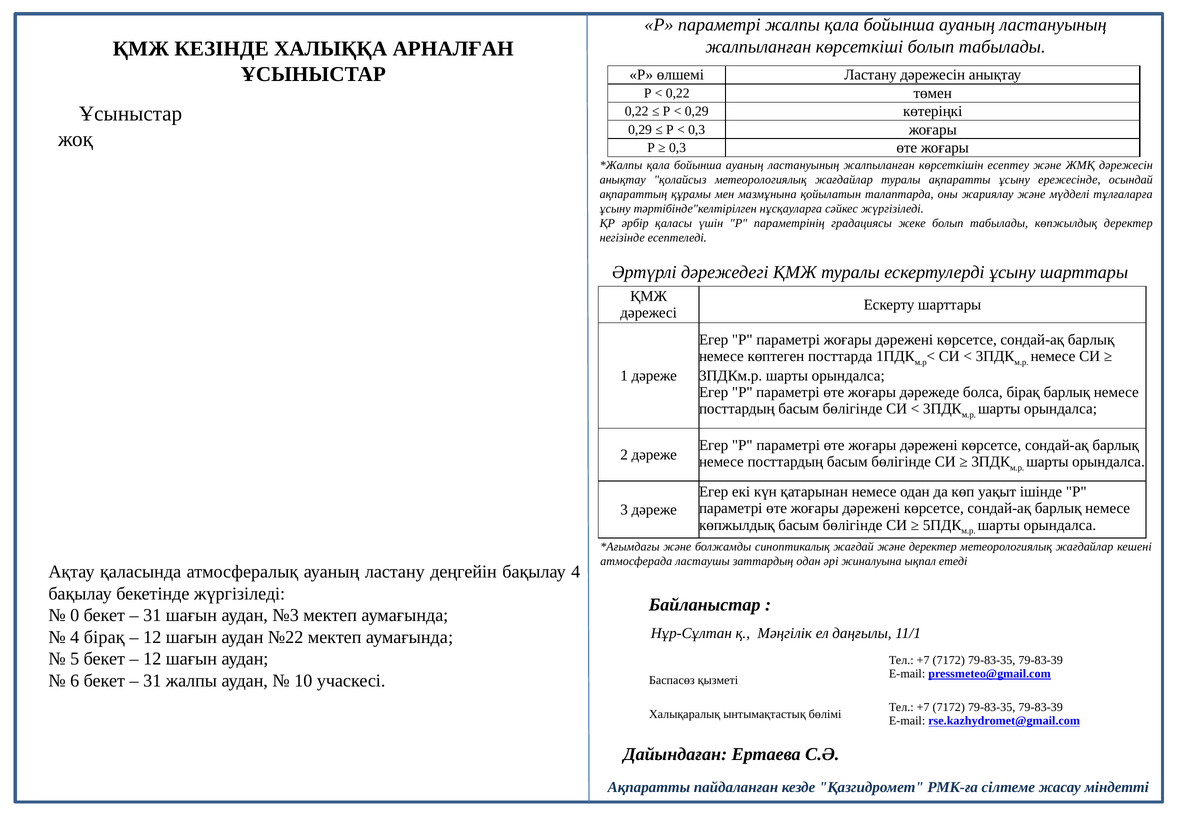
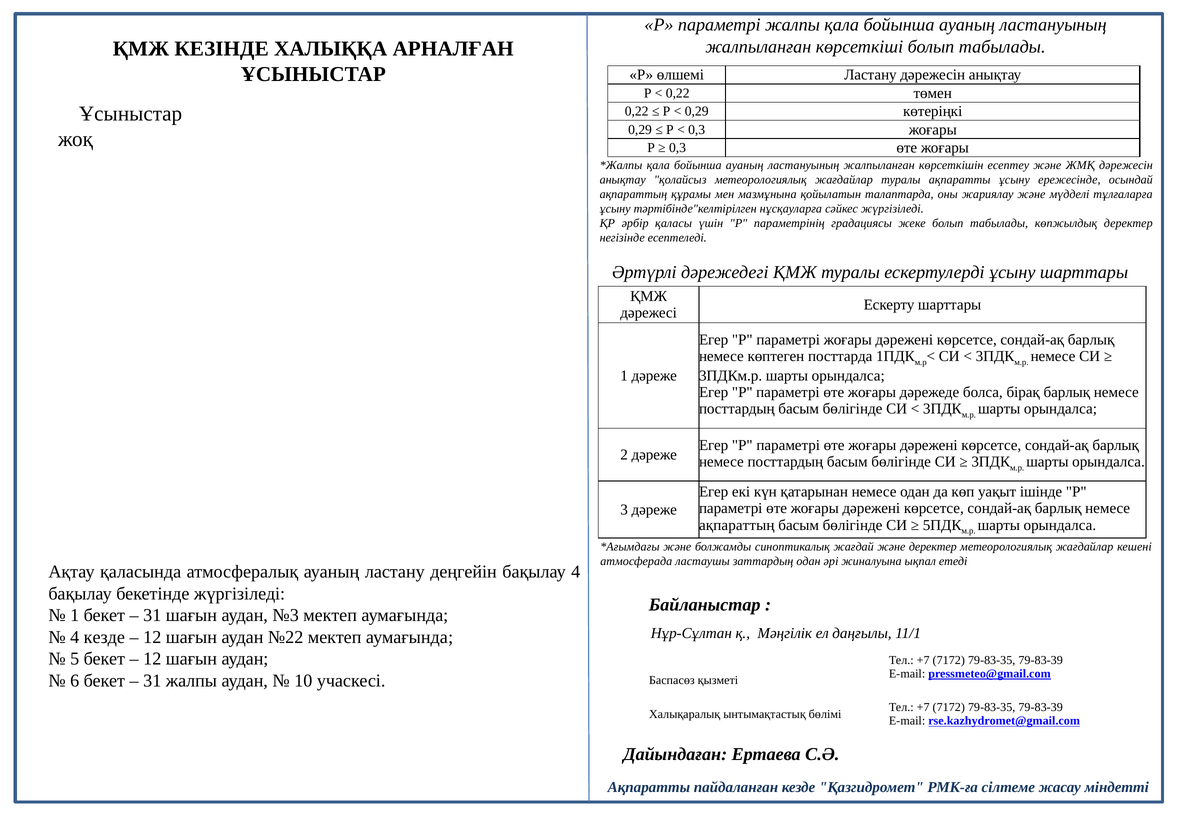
көпжылдық at (737, 525): көпжылдық -> ақпараттың
0 at (75, 615): 0 -> 1
4 бірақ: бірақ -> кезде
